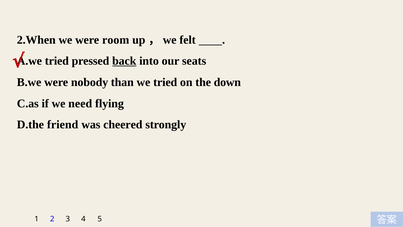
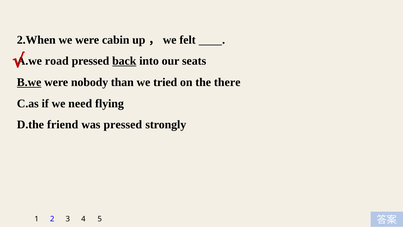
room: room -> cabin
tried at (57, 61): tried -> road
B.we underline: none -> present
down: down -> there
was cheered: cheered -> pressed
